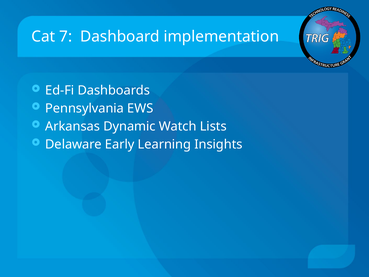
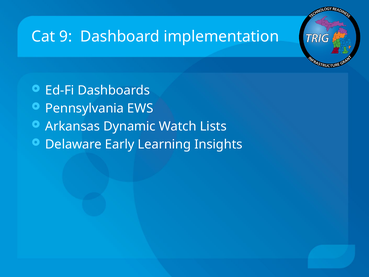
7: 7 -> 9
